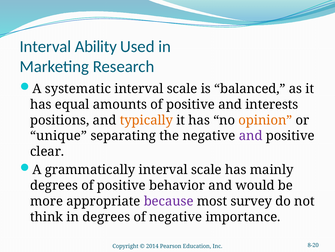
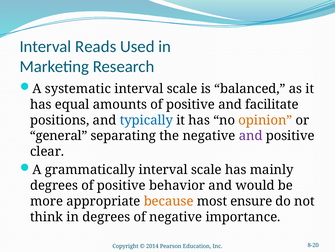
Ability: Ability -> Reads
interests: interests -> facilitate
typically colour: orange -> blue
unique: unique -> general
because colour: purple -> orange
survey: survey -> ensure
